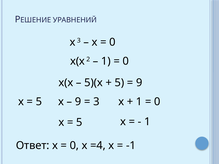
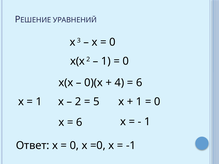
5)(х: 5)(х -> 0)(х
5 at (119, 83): 5 -> 4
9 at (139, 83): 9 -> 6
5 at (39, 102): 5 -> 1
9 at (78, 102): 9 -> 2
3 at (96, 102): 3 -> 5
5 at (79, 122): 5 -> 6
=4: =4 -> =0
